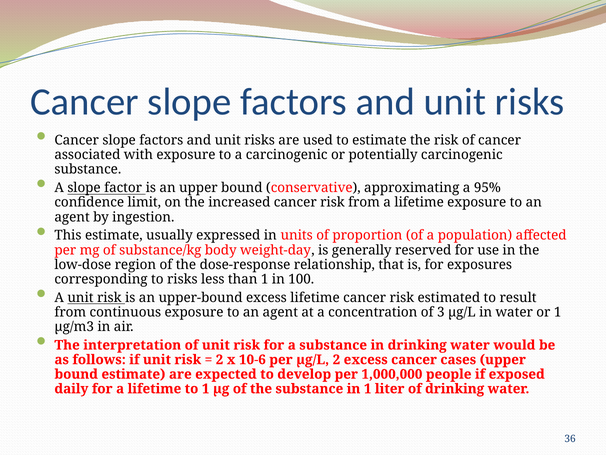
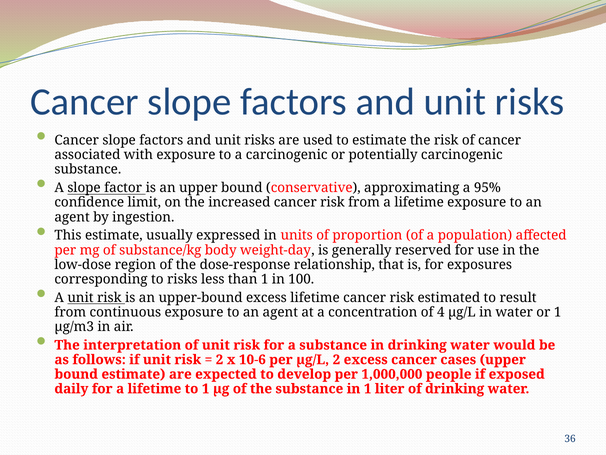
3: 3 -> 4
